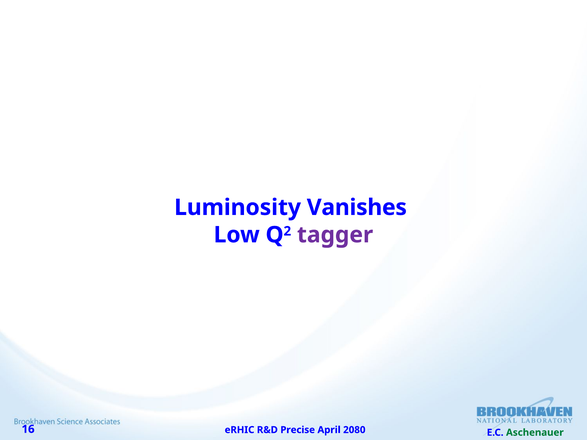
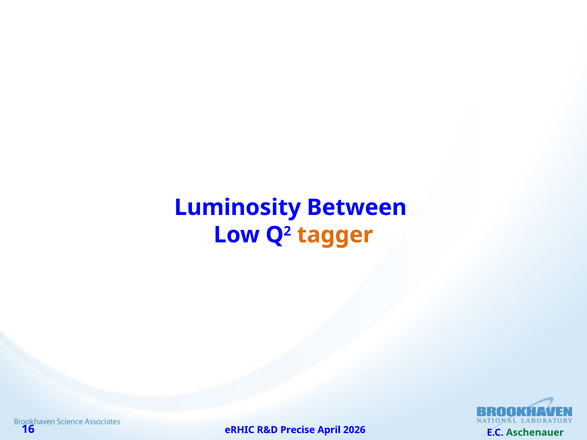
Vanishes: Vanishes -> Between
tagger colour: purple -> orange
2080: 2080 -> 2026
